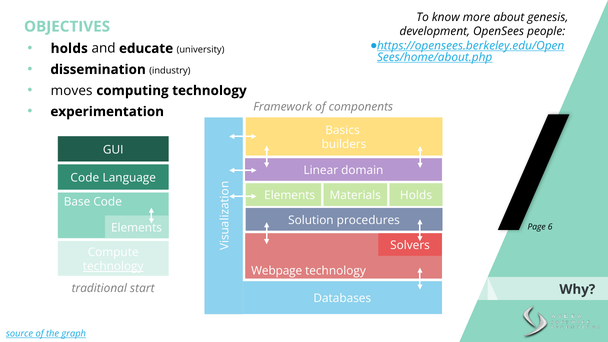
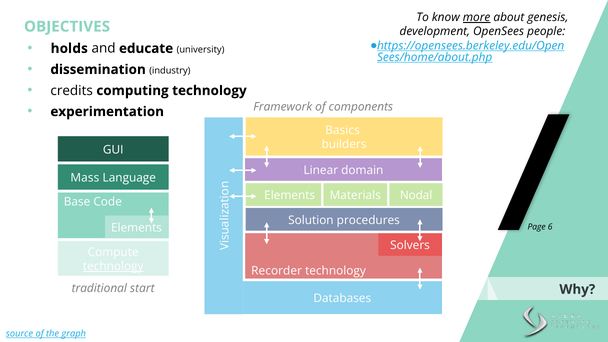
more underline: none -> present
moves: moves -> credits
Code at (85, 178): Code -> Mass
Elements Holds: Holds -> Nodal
Webpage: Webpage -> Recorder
